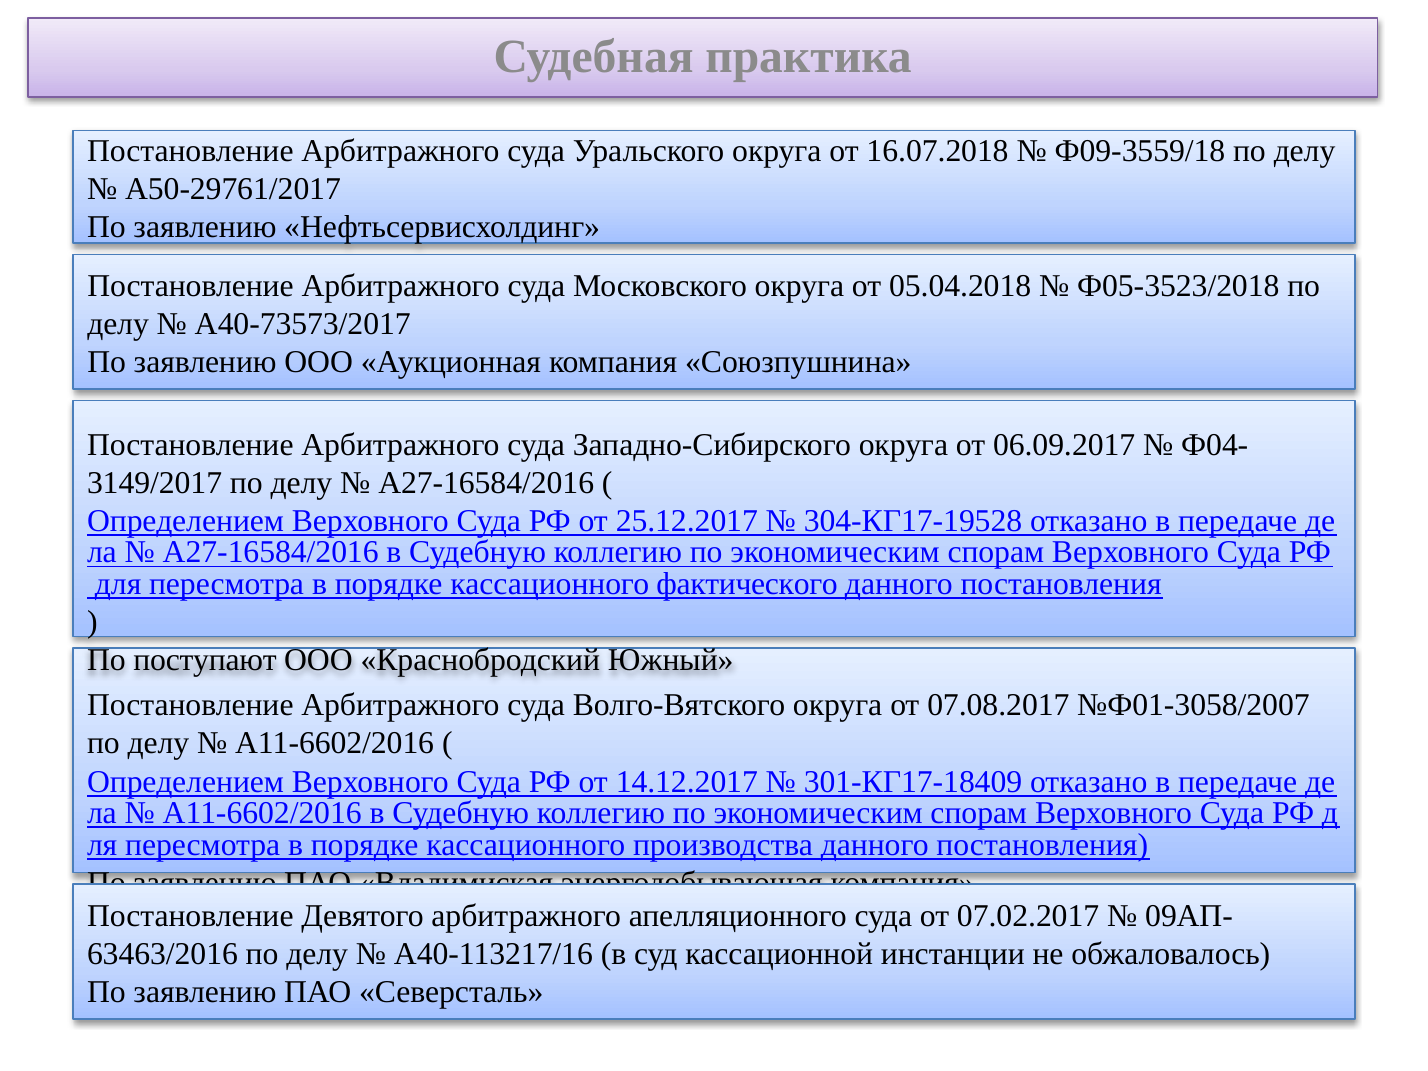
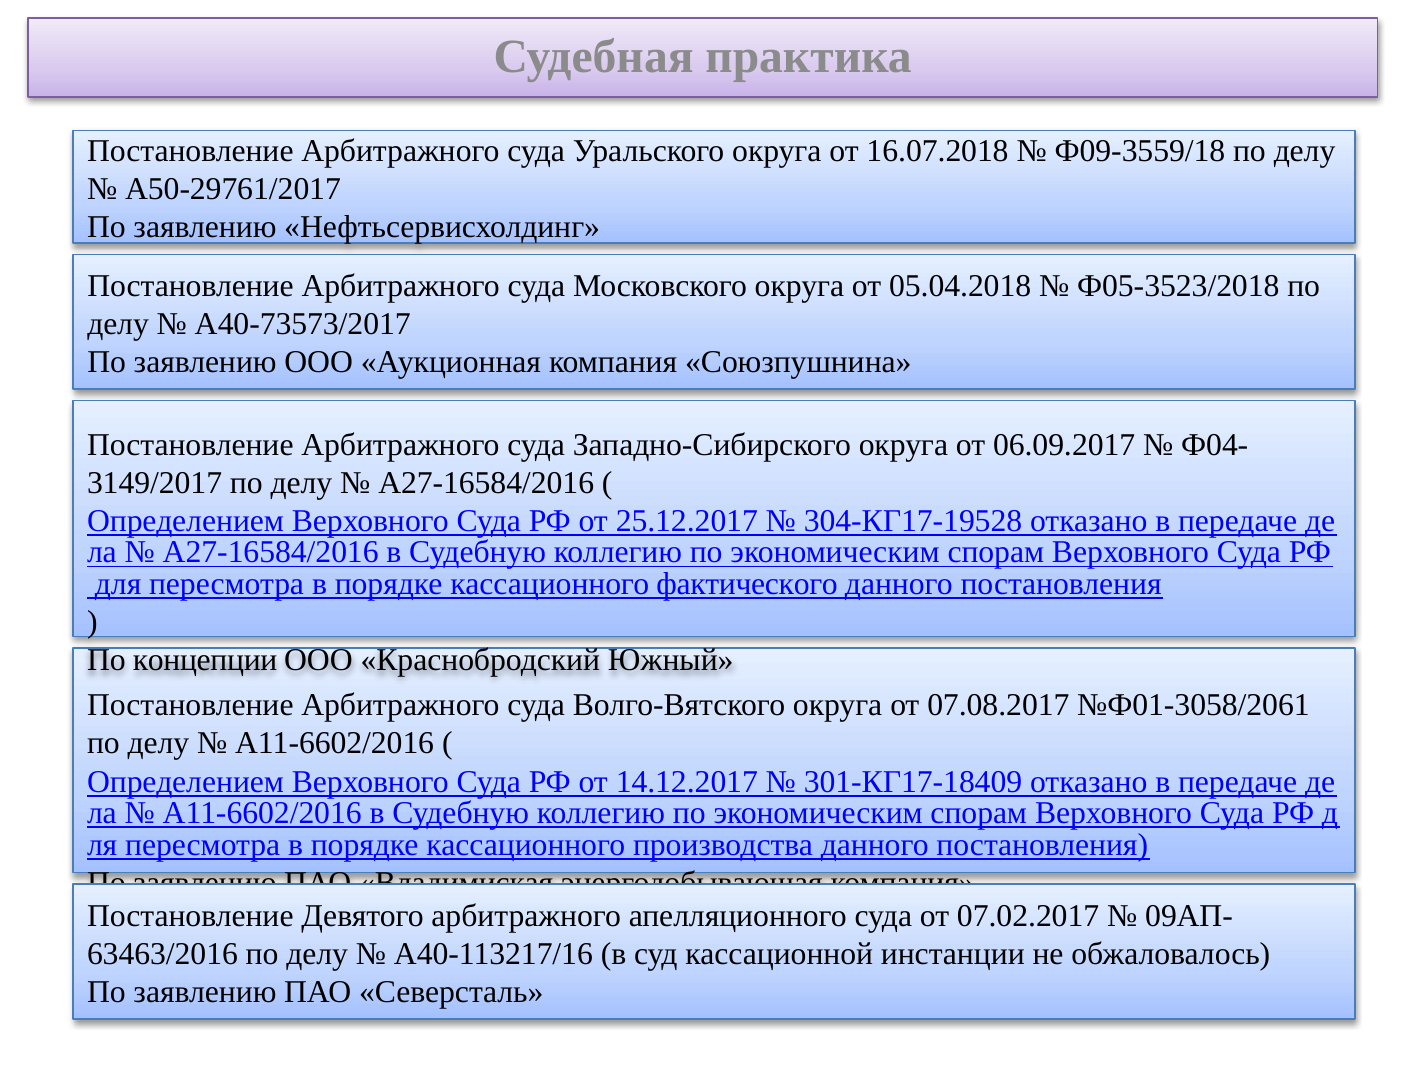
поступают: поступают -> концепции
№Ф01-3058/2007: №Ф01-3058/2007 -> №Ф01-3058/2061
